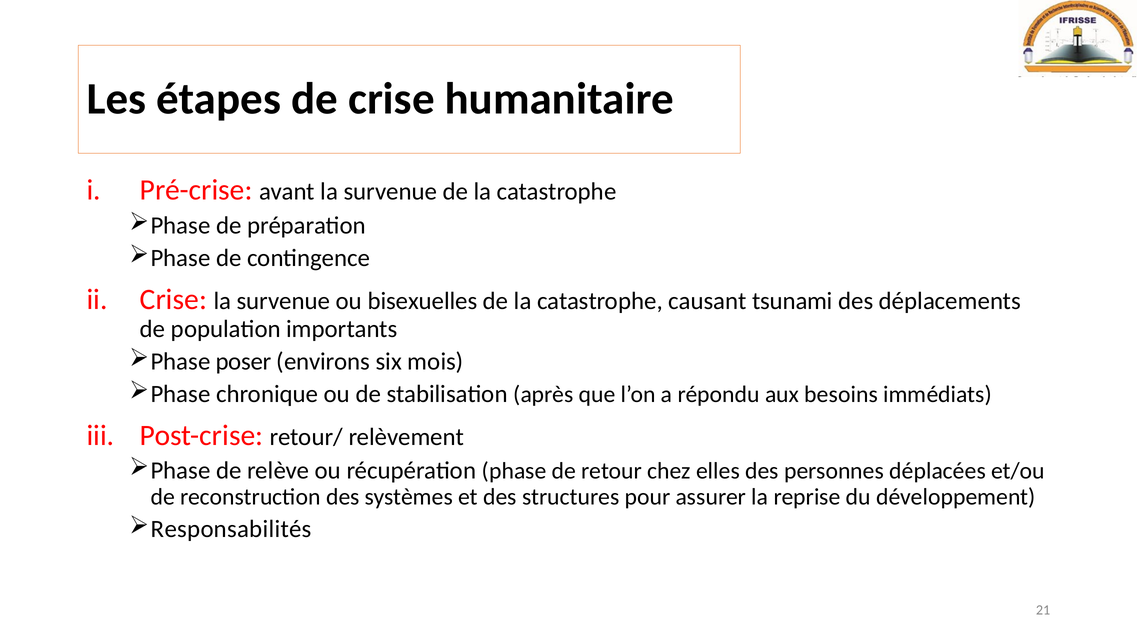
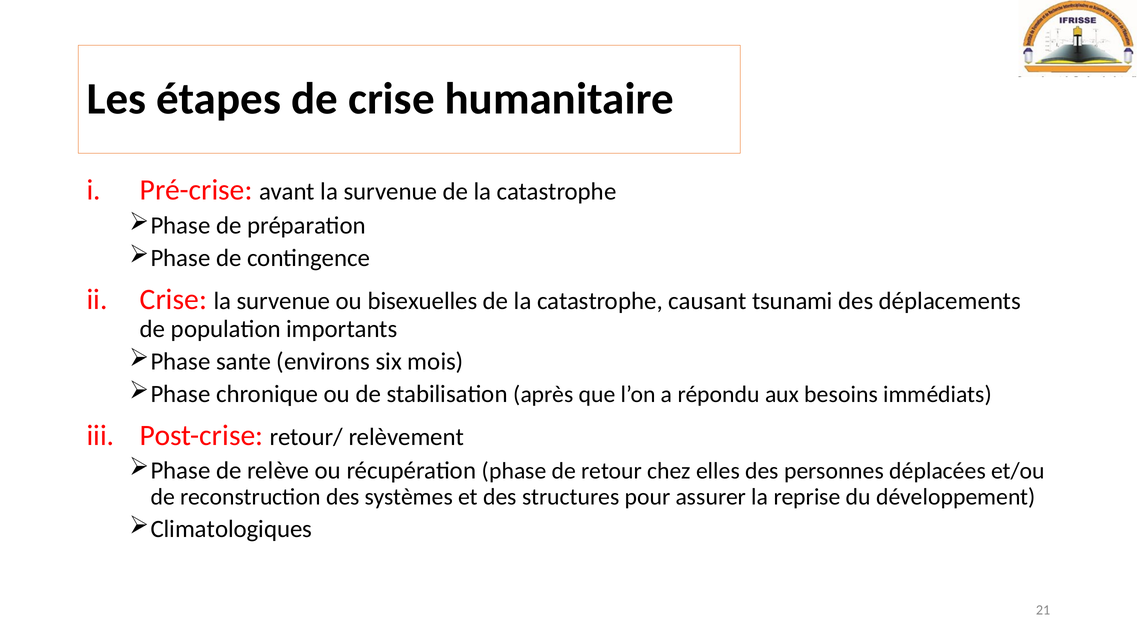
poser: poser -> sante
Responsabilités: Responsabilités -> Climatologiques
